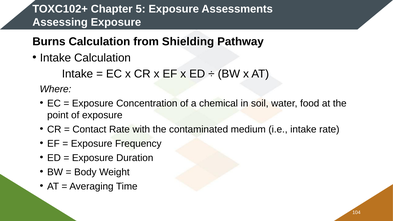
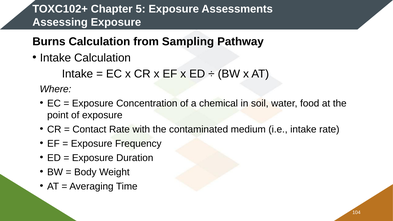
Shielding: Shielding -> Sampling
